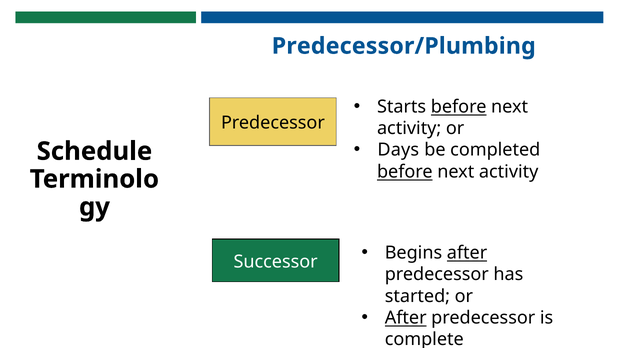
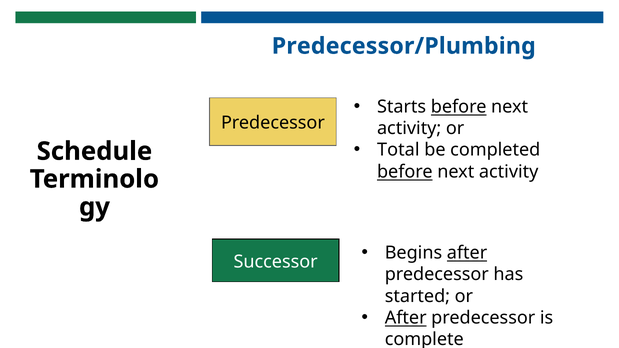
Days: Days -> Total
